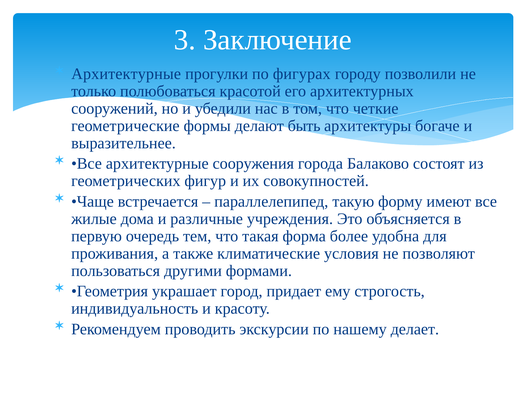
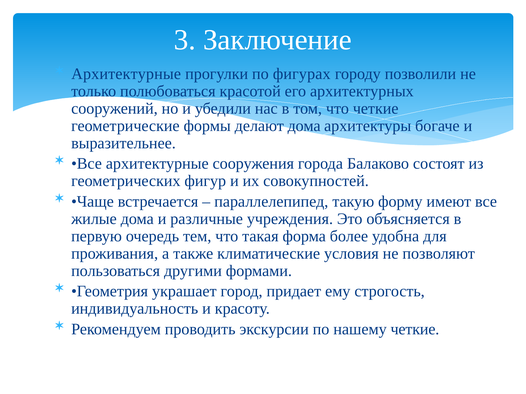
делают быть: быть -> дома
нашему делает: делает -> четкие
